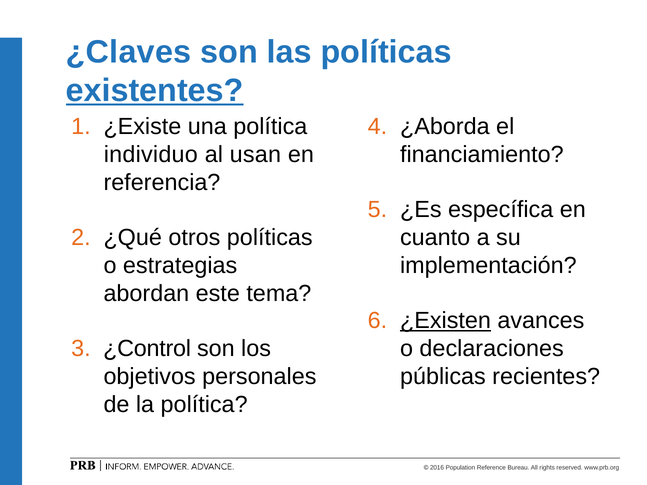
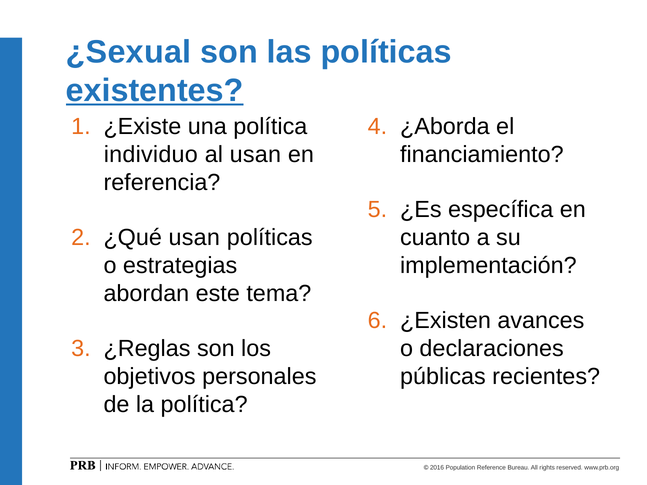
¿Claves: ¿Claves -> ¿Sexual
¿Qué otros: otros -> usan
¿Existen underline: present -> none
¿Control: ¿Control -> ¿Reglas
